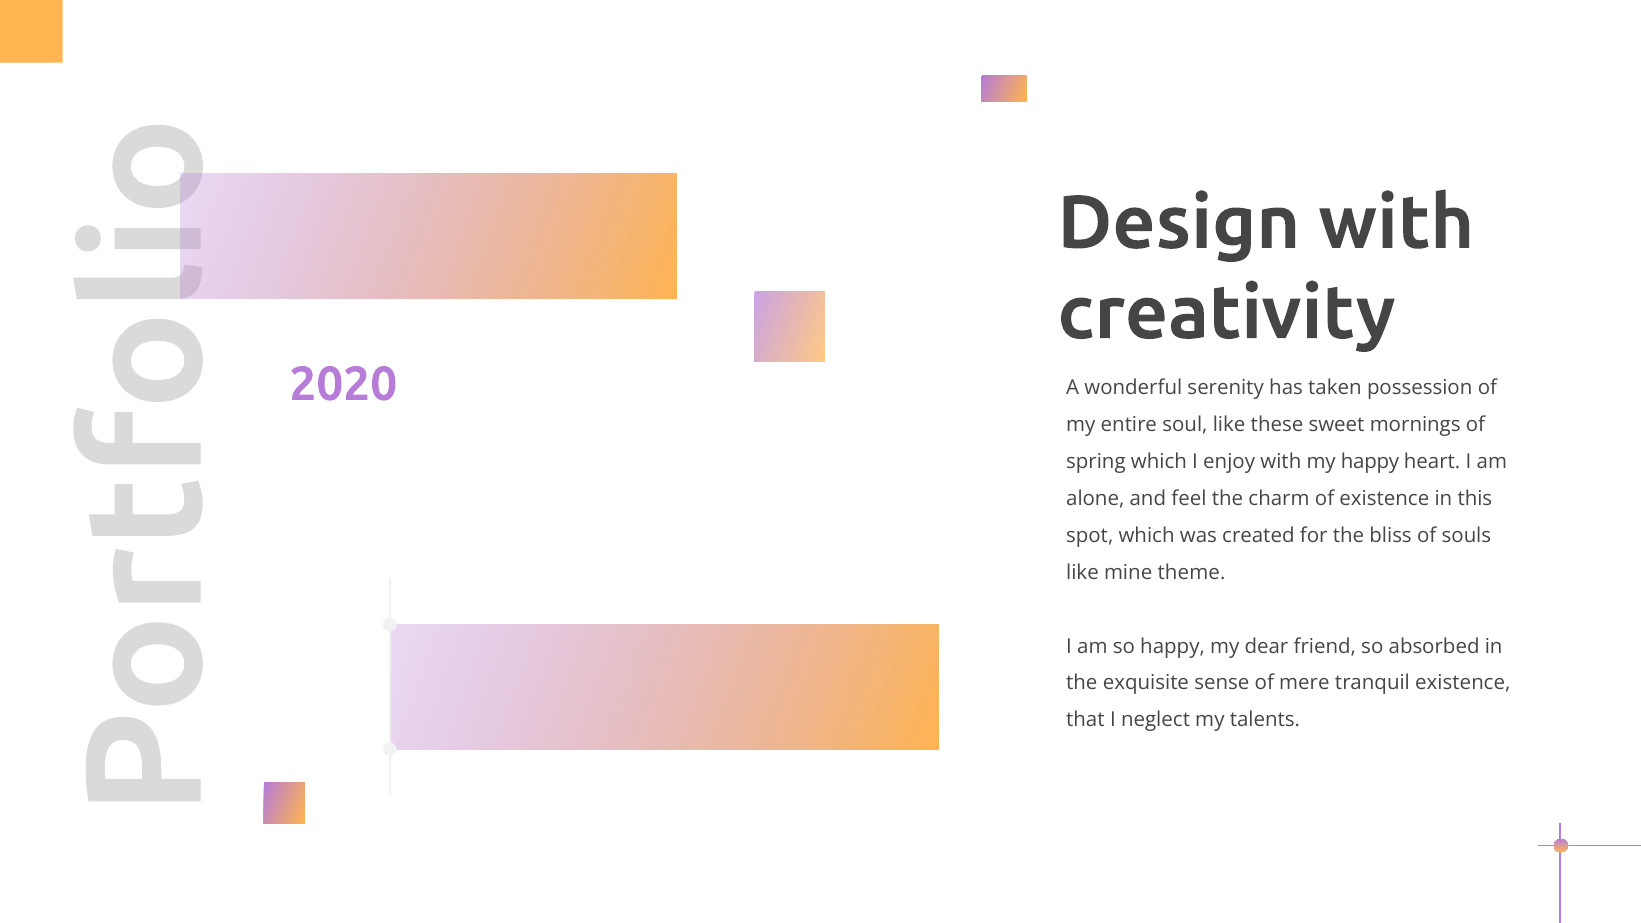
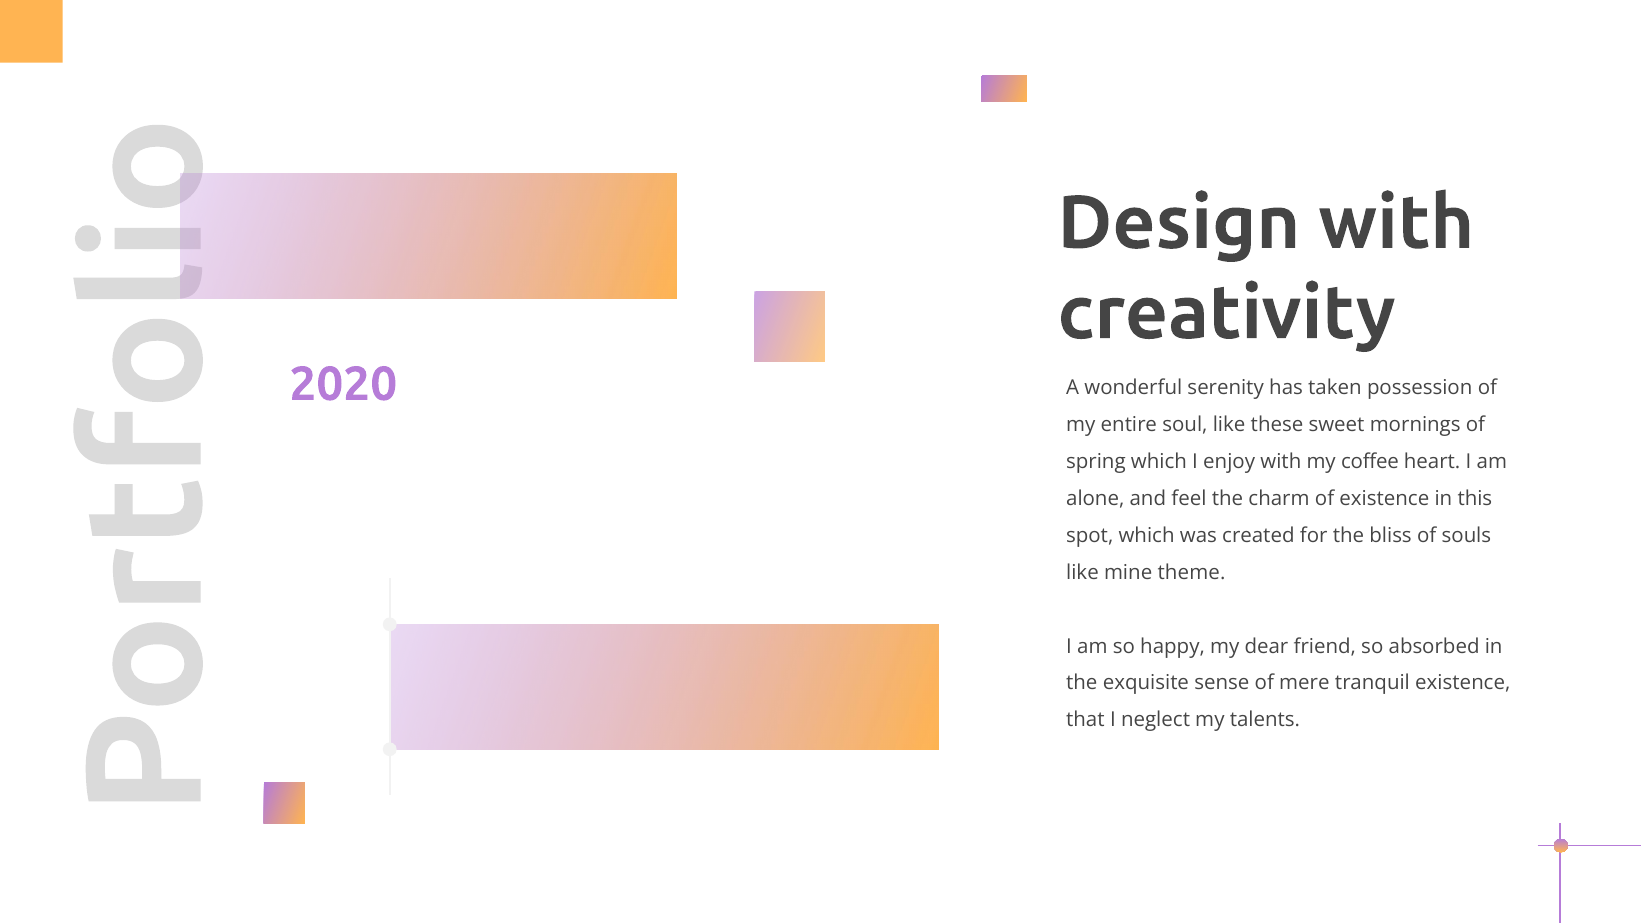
my happy: happy -> coffee
